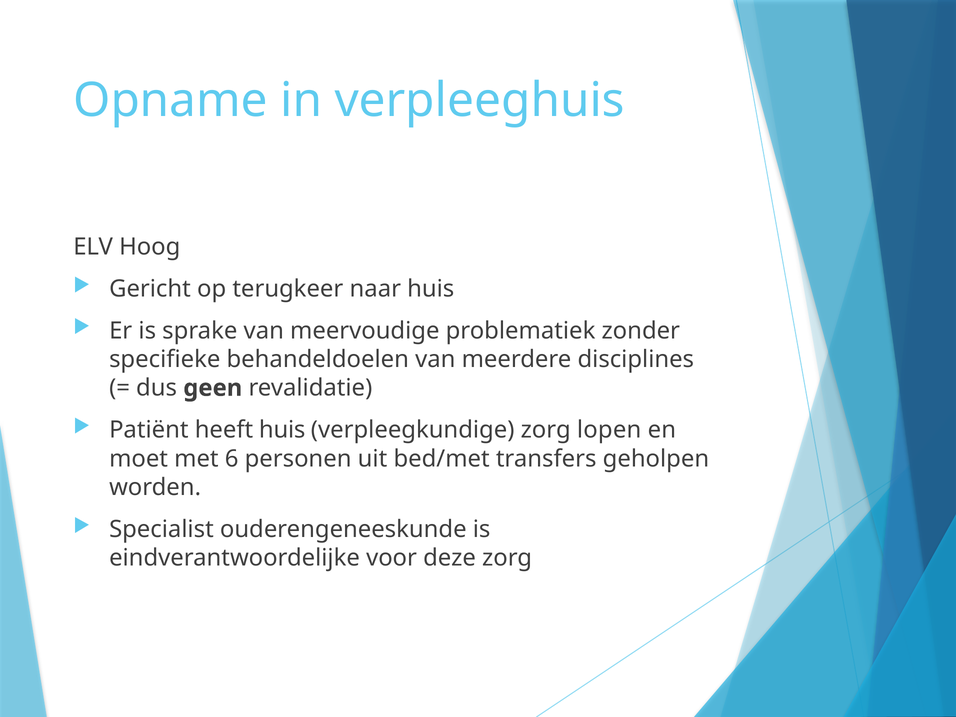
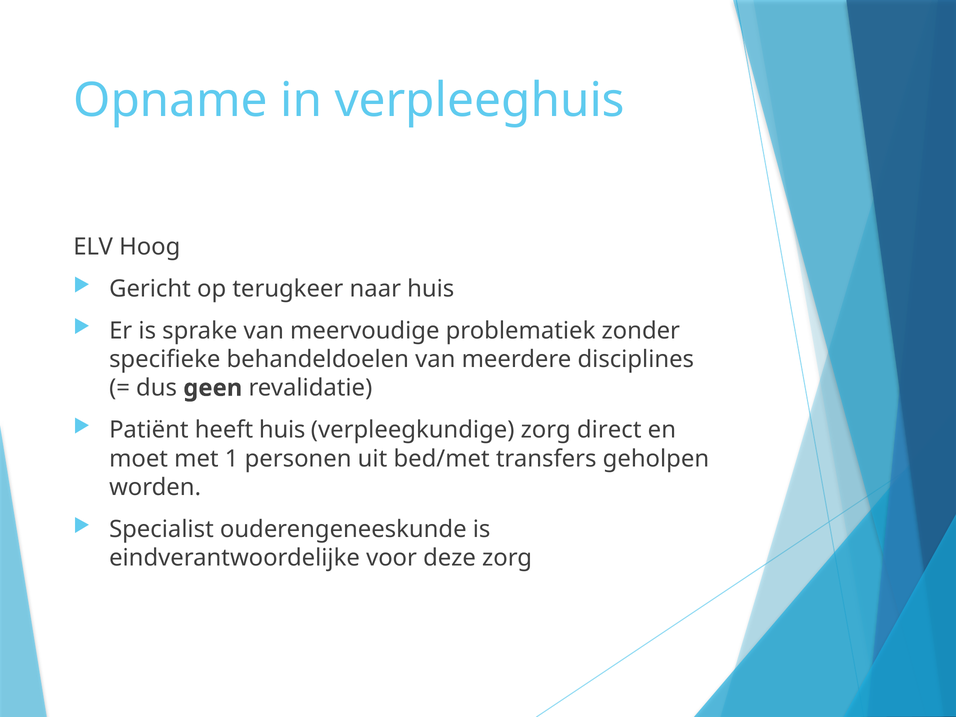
lopen: lopen -> direct
6: 6 -> 1
